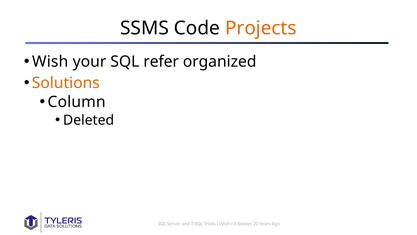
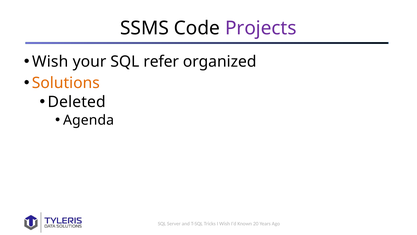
Projects colour: orange -> purple
Column: Column -> Deleted
Deleted: Deleted -> Agenda
